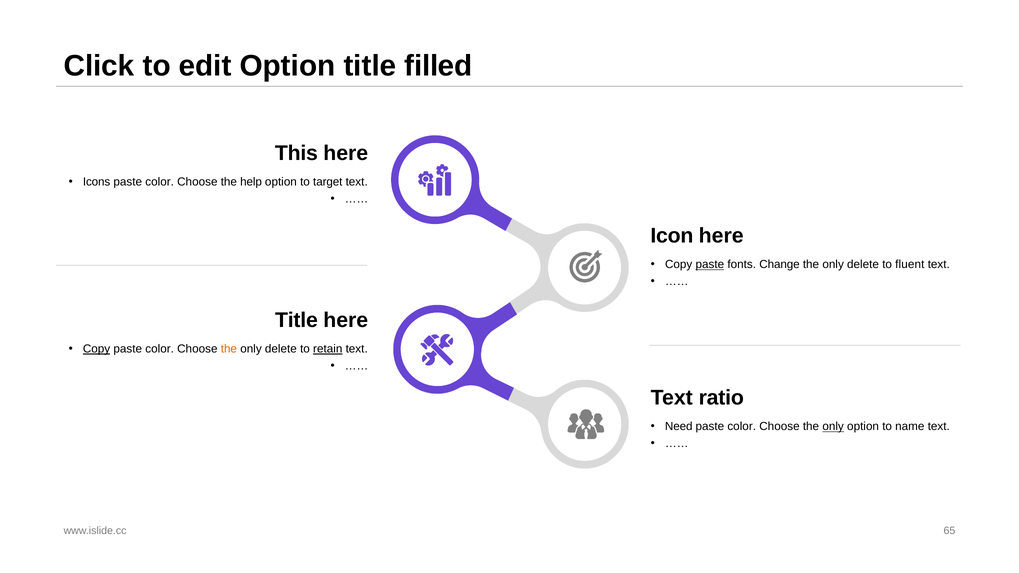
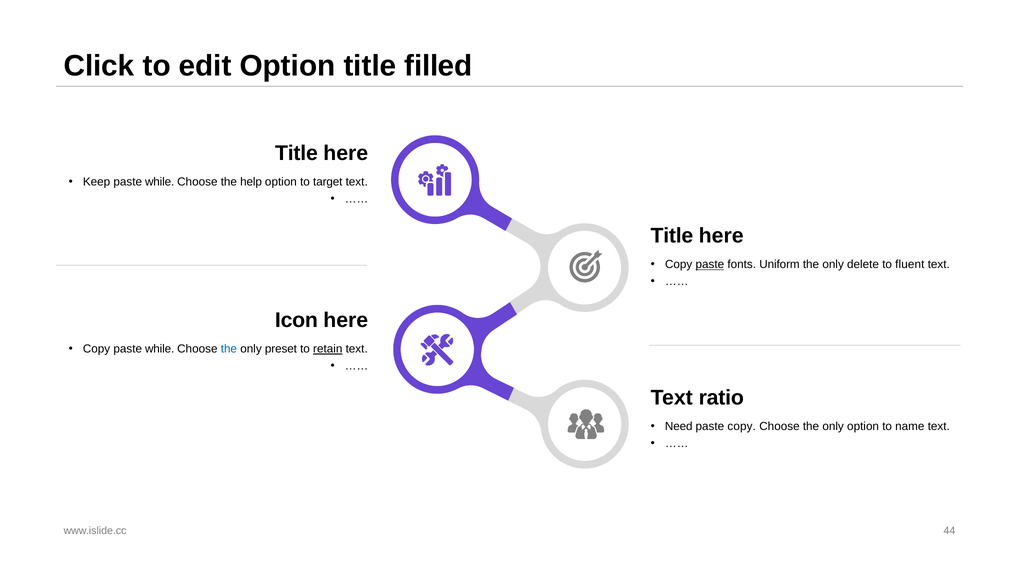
This at (296, 153): This -> Title
Icons: Icons -> Keep
color at (160, 182): color -> while
Icon at (672, 236): Icon -> Title
Change: Change -> Uniform
Title at (296, 320): Title -> Icon
Copy at (97, 349) underline: present -> none
color at (160, 349): color -> while
the at (229, 349) colour: orange -> blue
delete at (281, 349): delete -> preset
color at (742, 427): color -> copy
only at (833, 427) underline: present -> none
65: 65 -> 44
